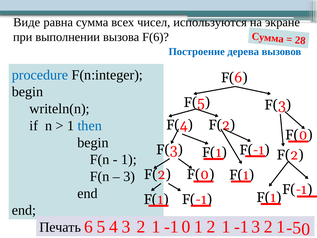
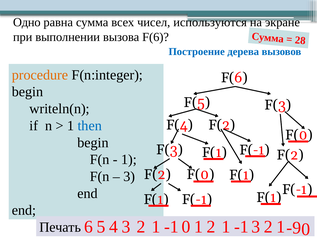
Виде: Виде -> Одно
procedure colour: blue -> orange
-5: -5 -> -9
